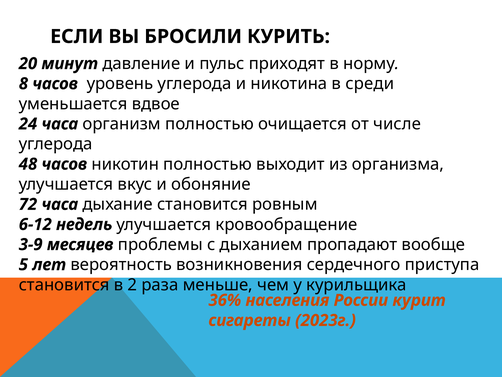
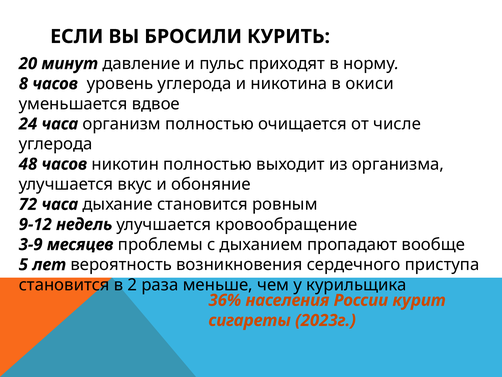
среди: среди -> окиси
6-12: 6-12 -> 9-12
